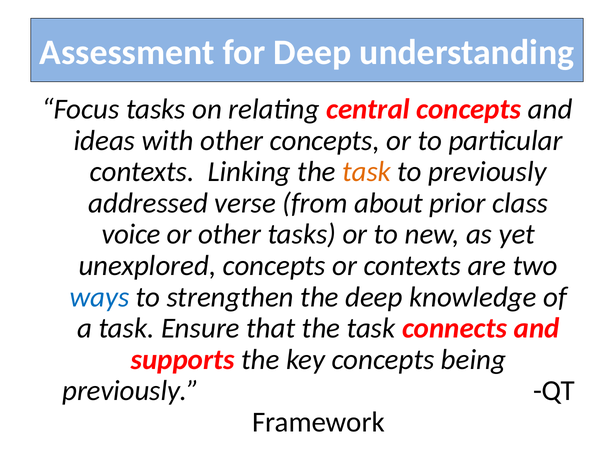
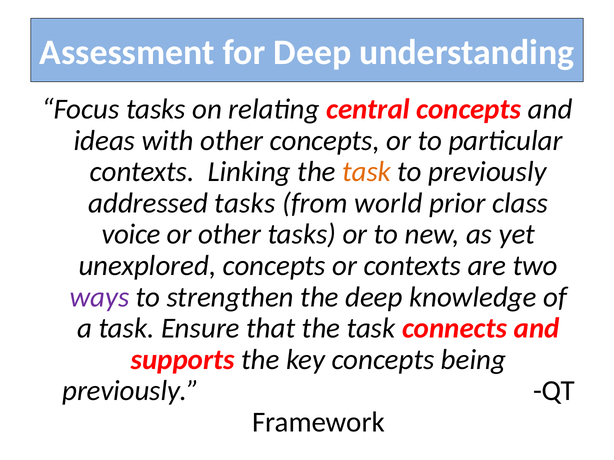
addressed verse: verse -> tasks
about: about -> world
ways colour: blue -> purple
